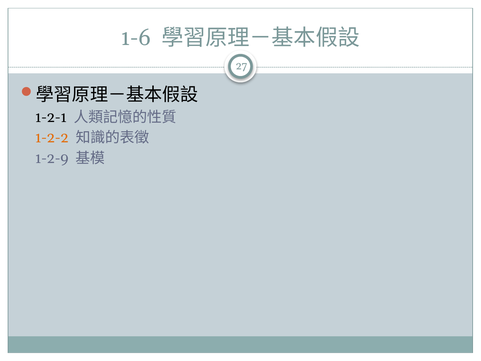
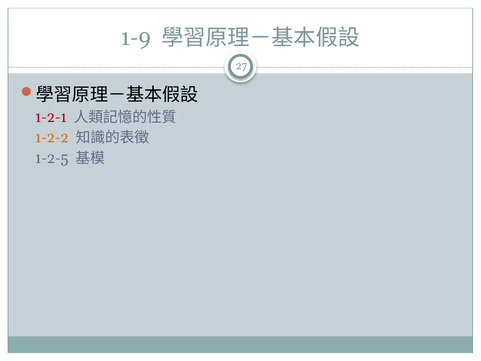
1-6: 1-6 -> 1-9
1-2-1 colour: black -> red
1-2-9: 1-2-9 -> 1-2-5
